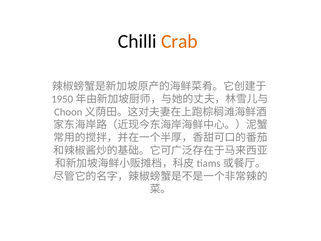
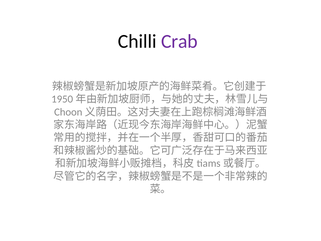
Crab colour: orange -> purple
